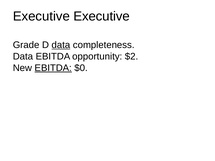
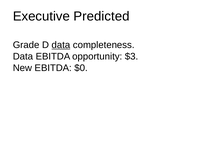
Executive Executive: Executive -> Predicted
$2: $2 -> $3
EBITDA at (53, 68) underline: present -> none
